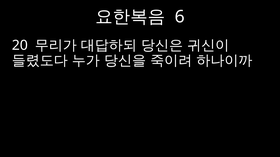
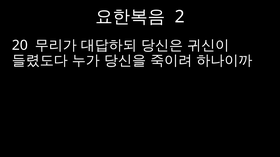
6: 6 -> 2
